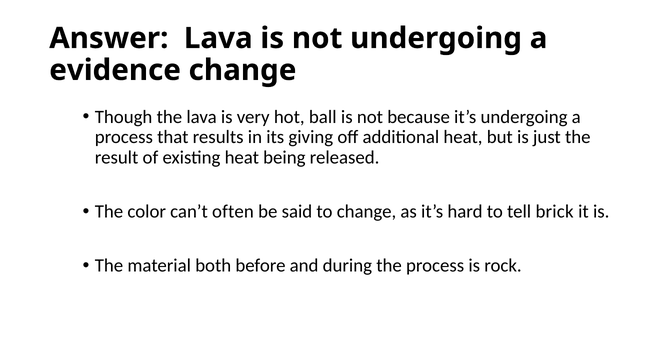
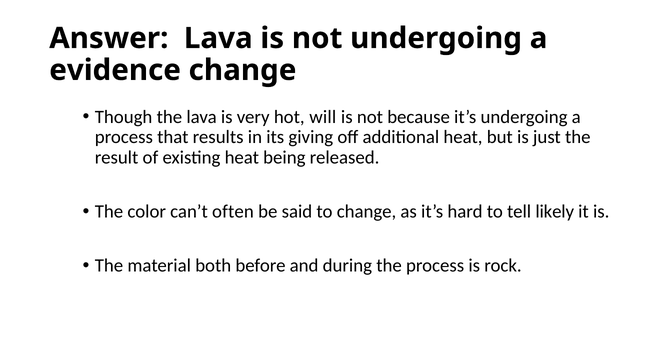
ball: ball -> will
brick: brick -> likely
